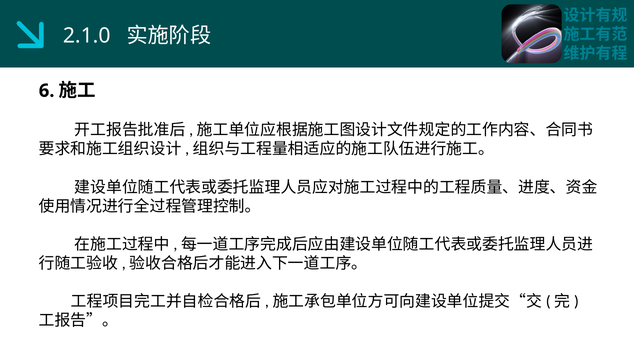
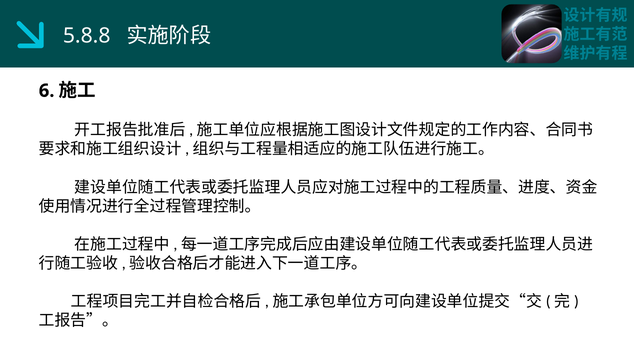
2.1.0: 2.1.0 -> 5.8.8
